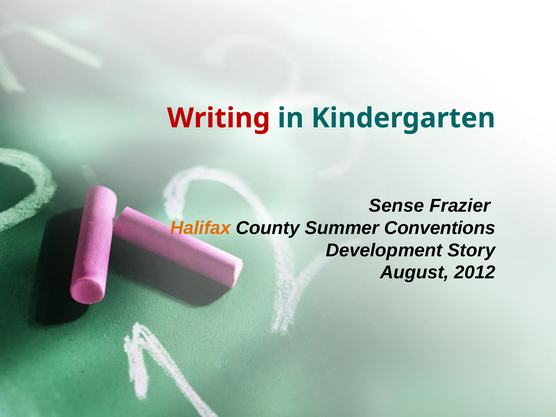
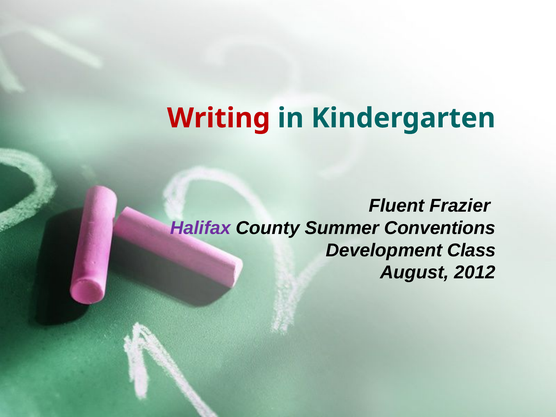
Sense: Sense -> Fluent
Halifax colour: orange -> purple
Story: Story -> Class
